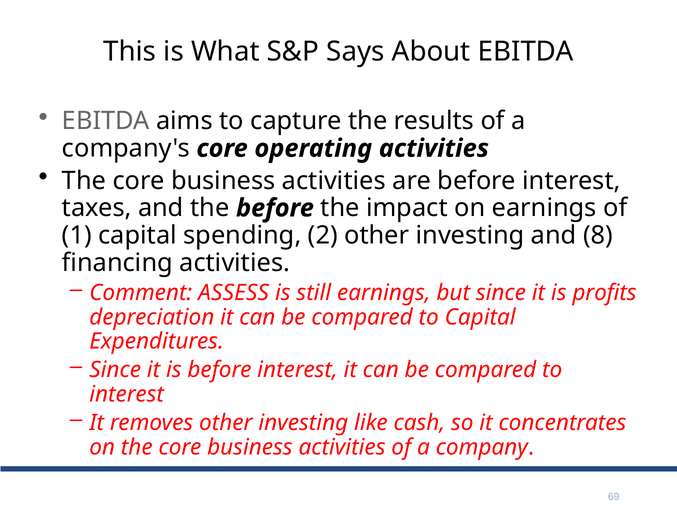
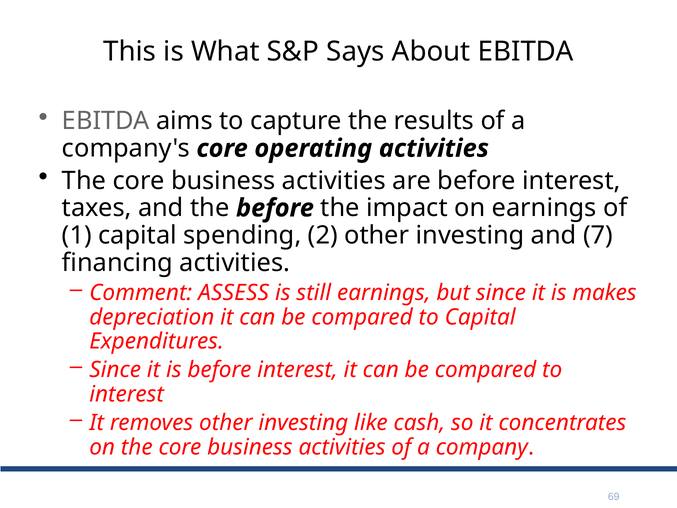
8: 8 -> 7
profits: profits -> makes
